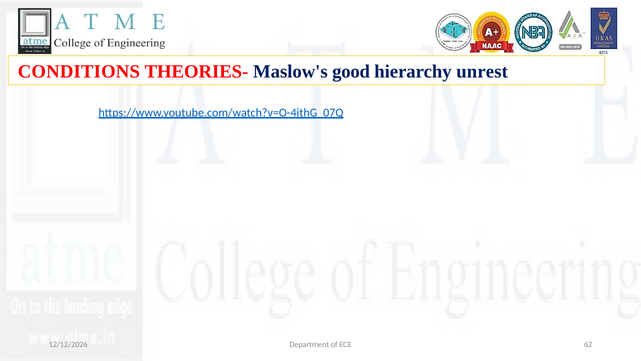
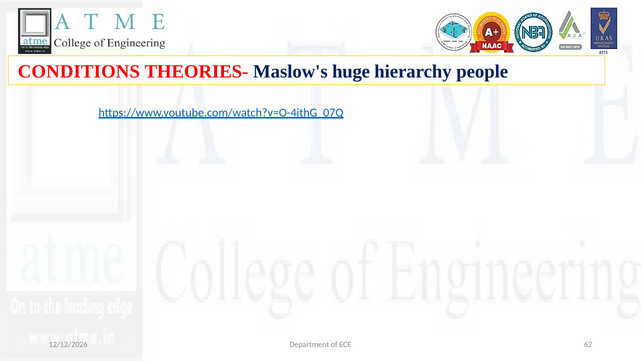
good: good -> huge
unrest: unrest -> people
